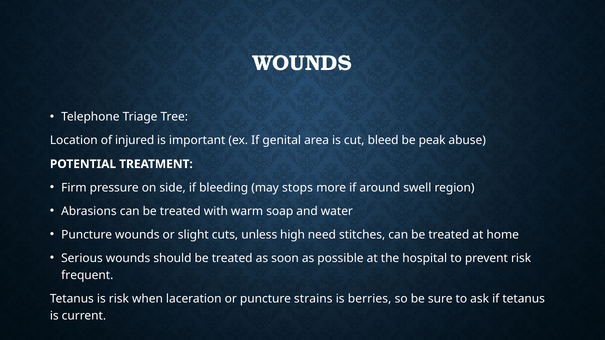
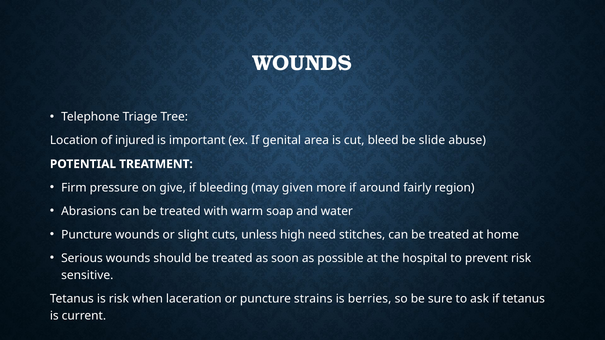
peak: peak -> slide
side: side -> give
stops: stops -> given
swell: swell -> fairly
frequent: frequent -> sensitive
